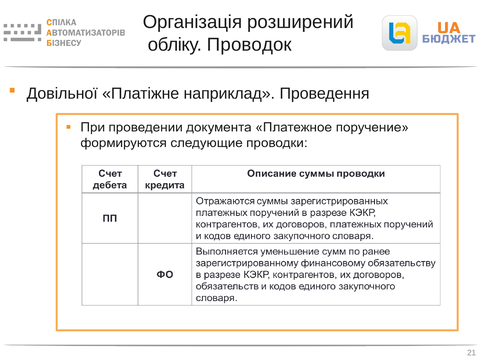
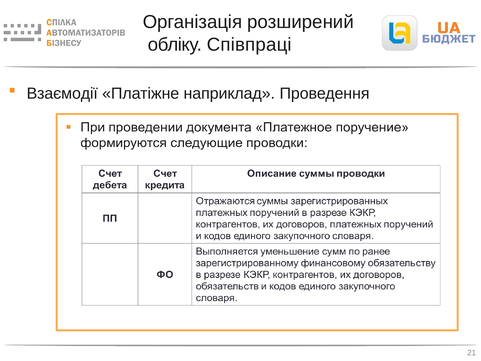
Проводок: Проводок -> Співпраці
Довільної: Довільної -> Взаємодії
